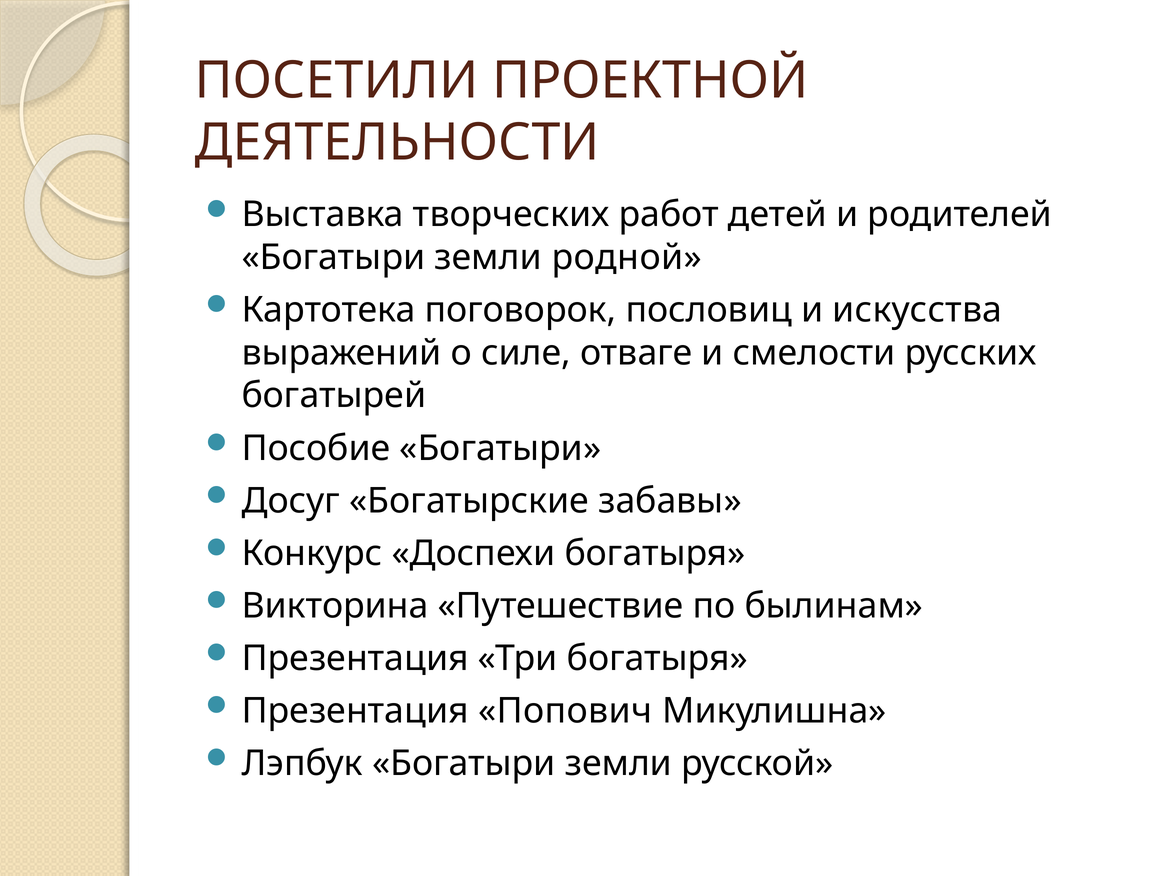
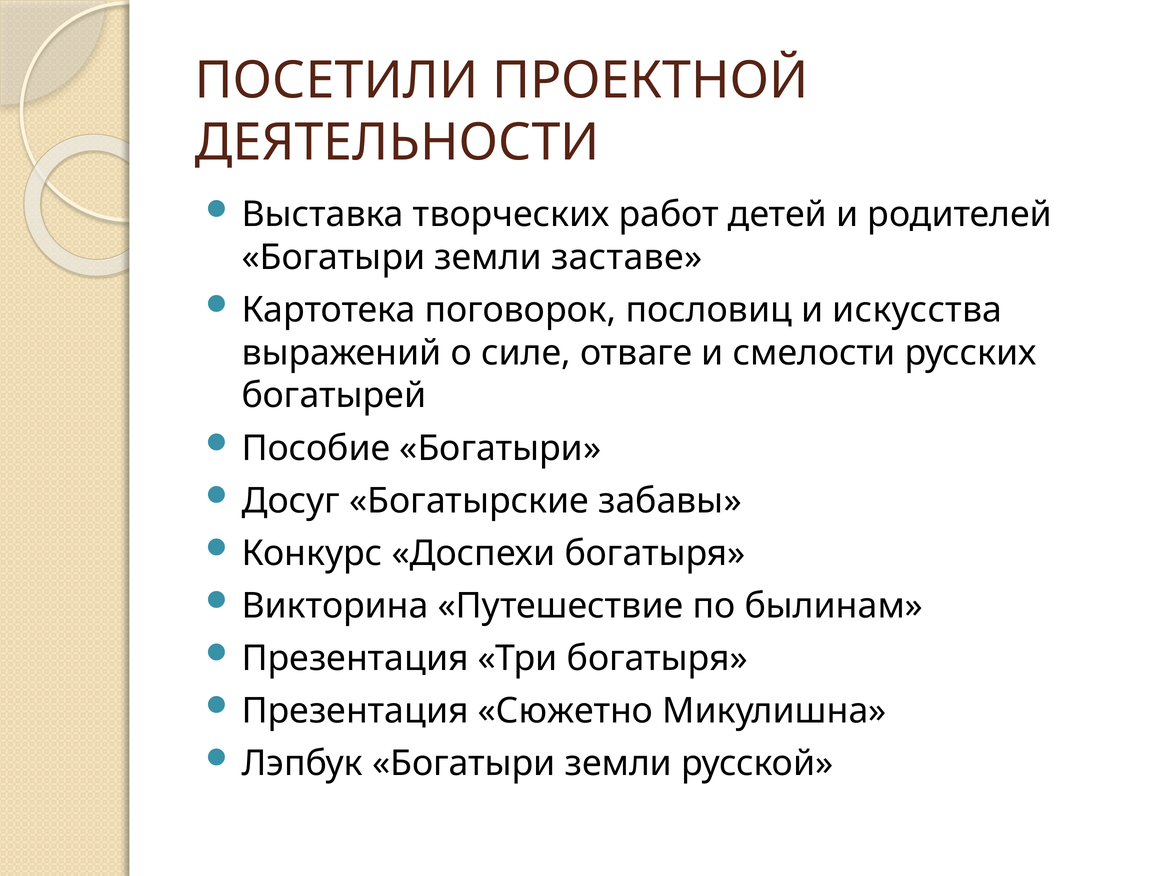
родной: родной -> заставе
Попович: Попович -> Сюжетно
